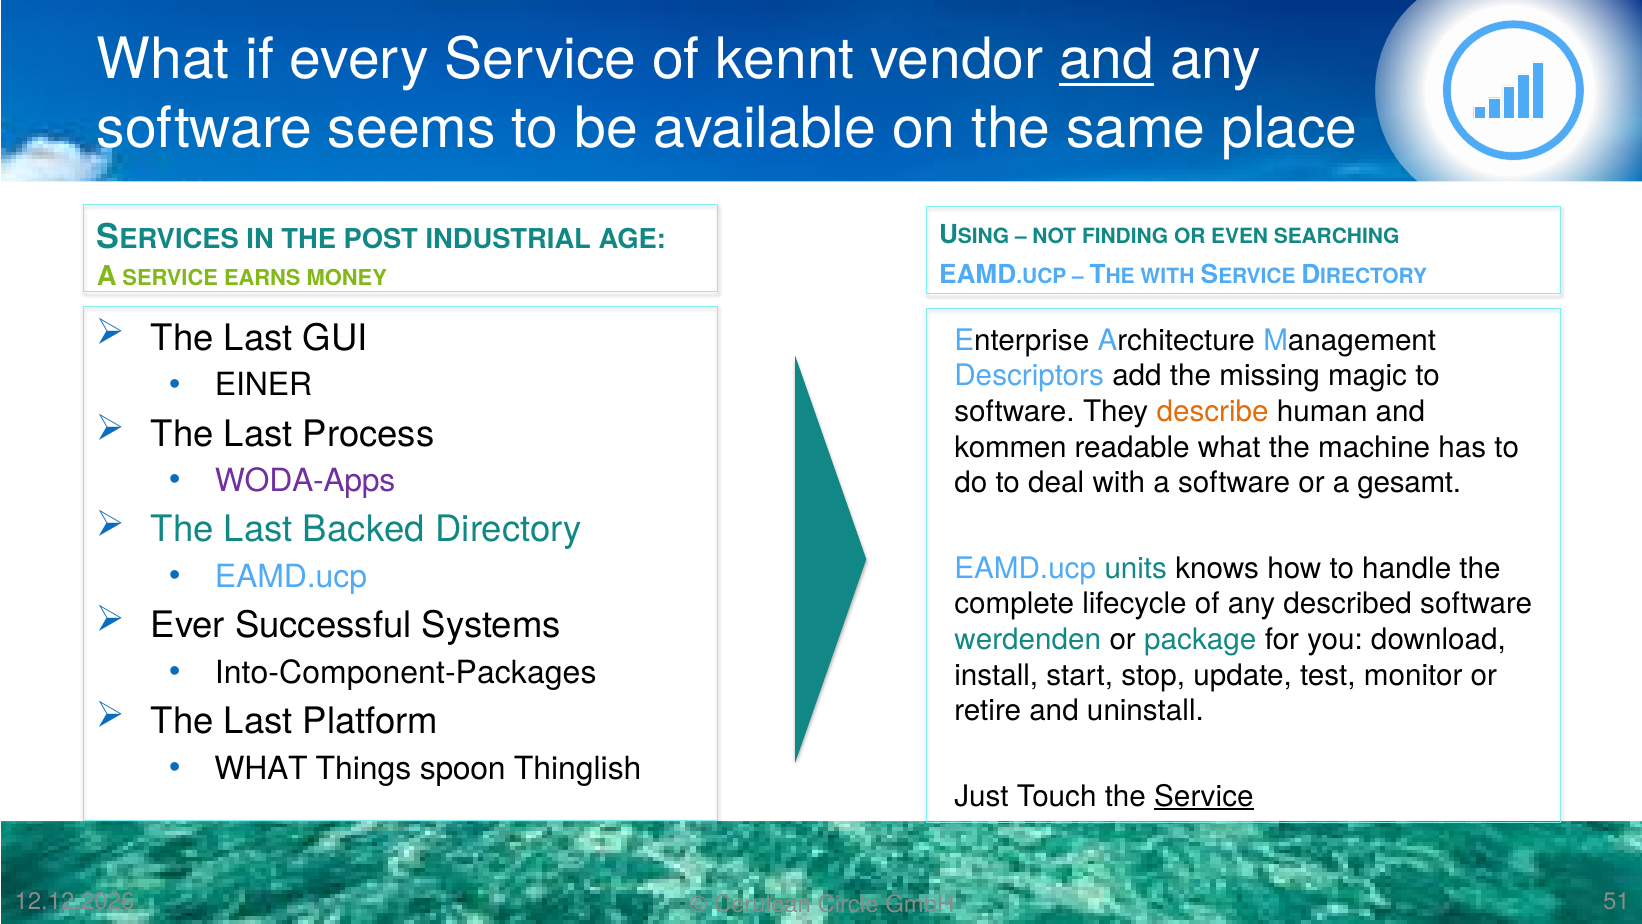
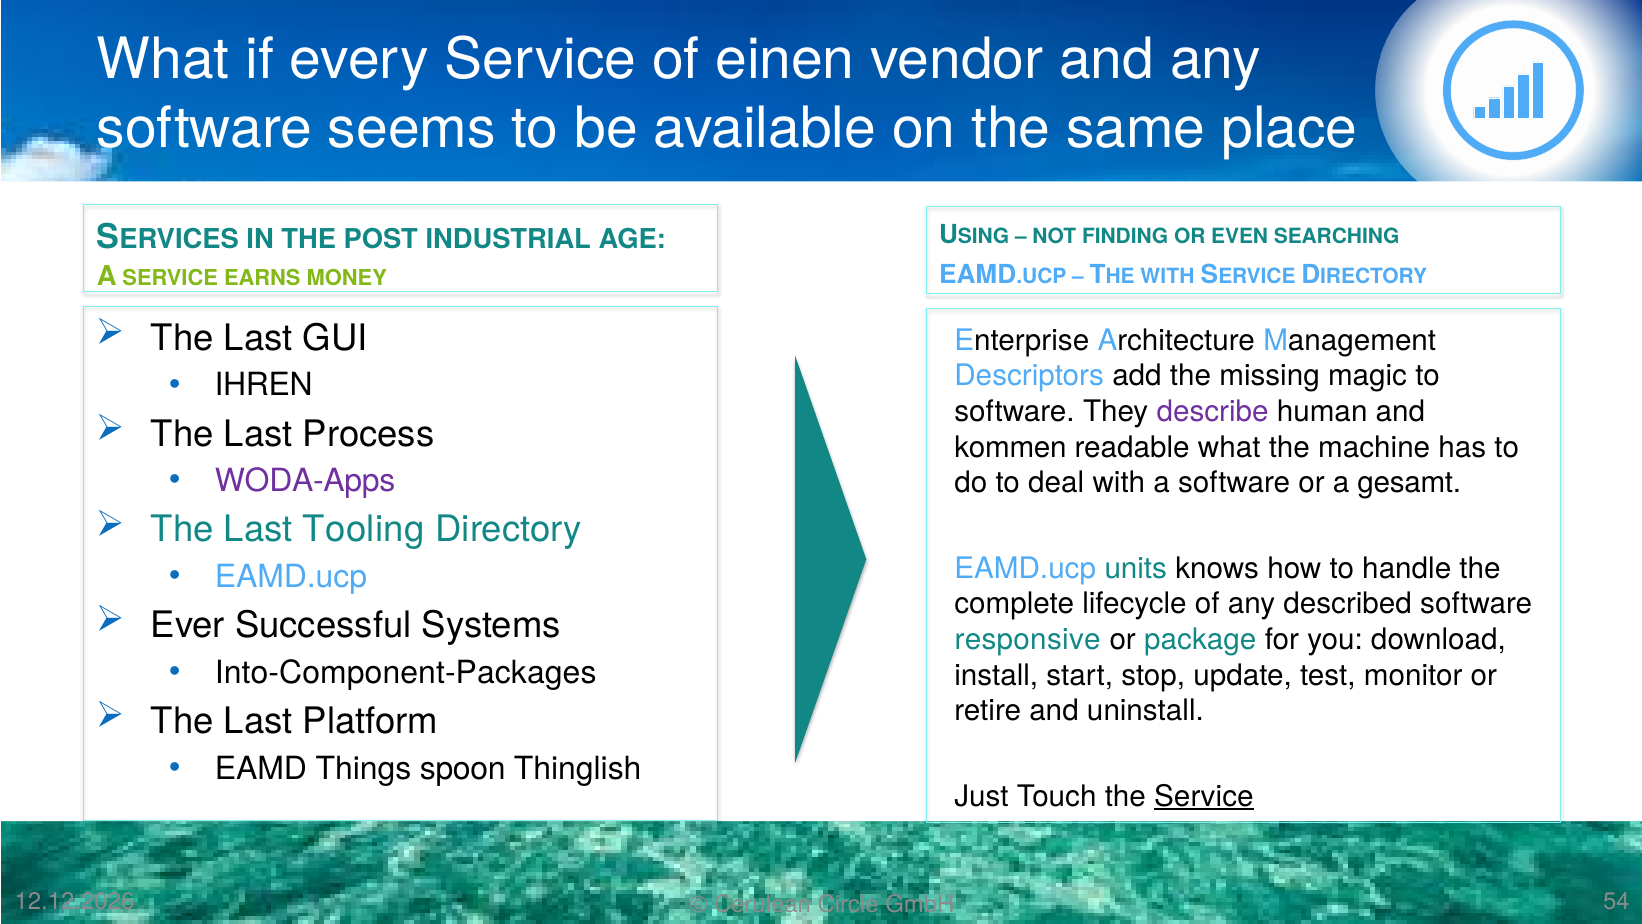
kennt: kennt -> einen
and at (1107, 60) underline: present -> none
EINER: EINER -> IHREN
describe colour: orange -> purple
Backed: Backed -> Tooling
werdenden: werdenden -> responsive
WHAT at (261, 768): WHAT -> EAMD
51: 51 -> 54
